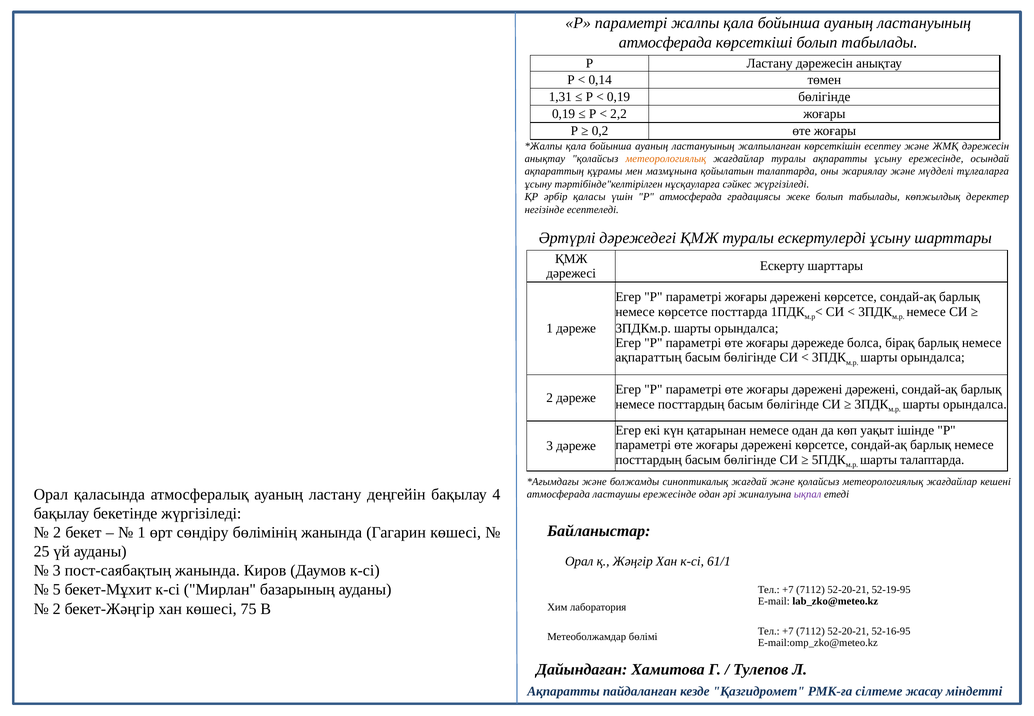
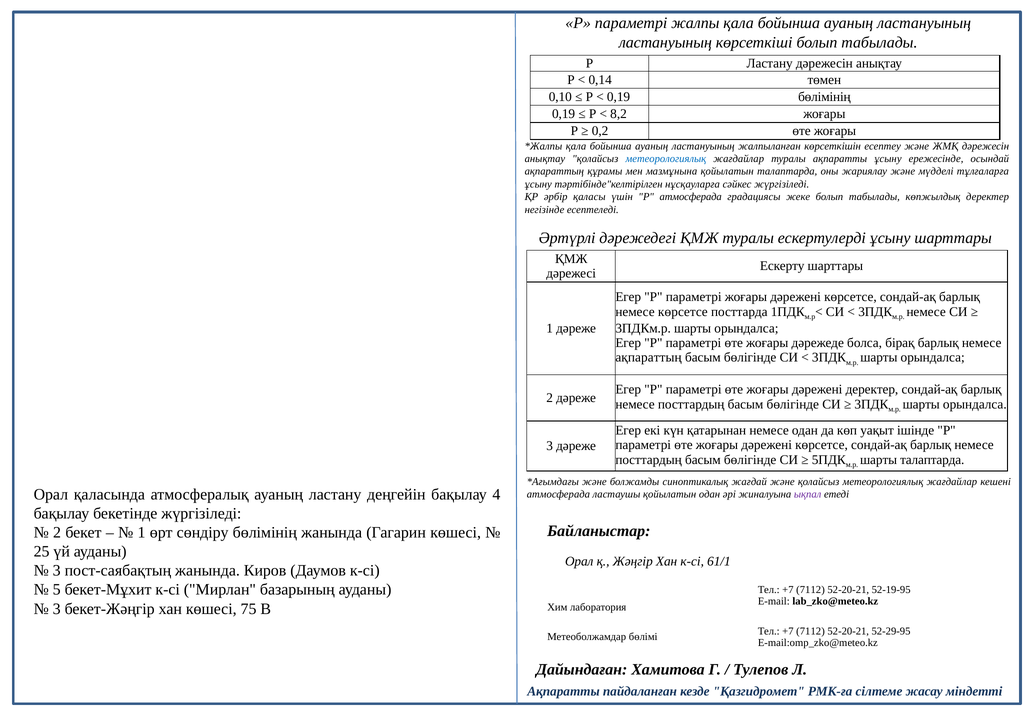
атмосферада at (665, 42): атмосферада -> ластануының
1,31: 1,31 -> 0,10
0,19 бөлігінде: бөлігінде -> бөлімінің
2,2: 2,2 -> 8,2
метеорологиялық at (666, 159) colour: orange -> blue
дәрежені дәрежені: дәрежені -> деректер
ластаушы ережесінде: ережесінде -> қойылатын
2 at (57, 609): 2 -> 3
52-16-95: 52-16-95 -> 52-29-95
